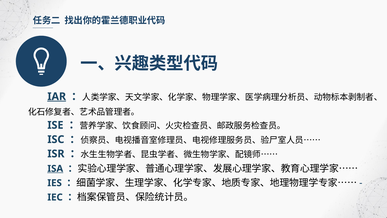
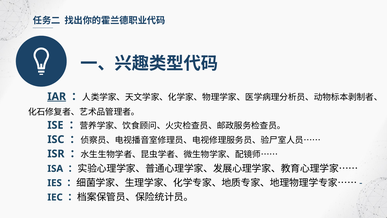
ISA underline: present -> none
